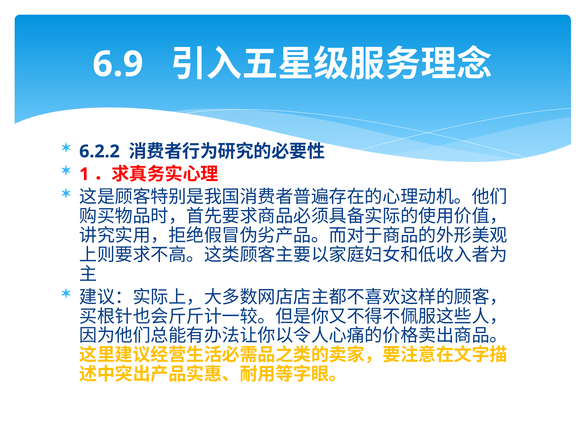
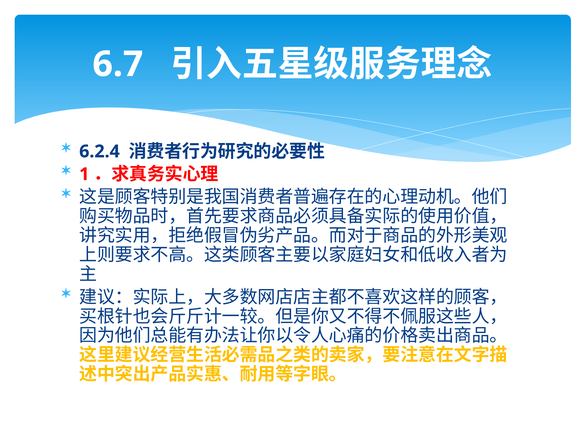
6.9: 6.9 -> 6.7
6.2.2: 6.2.2 -> 6.2.4
